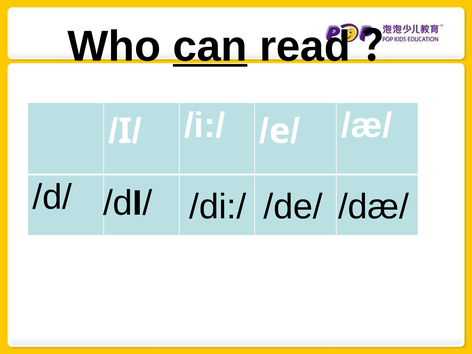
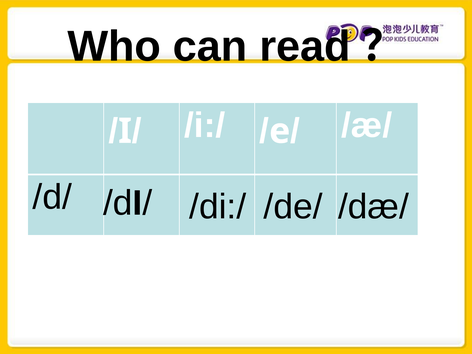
can underline: present -> none
